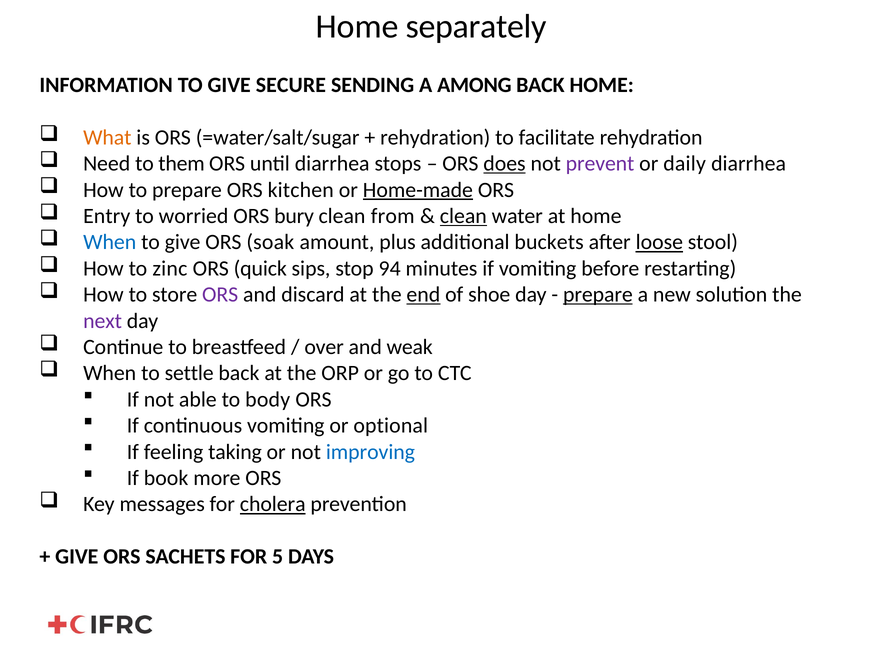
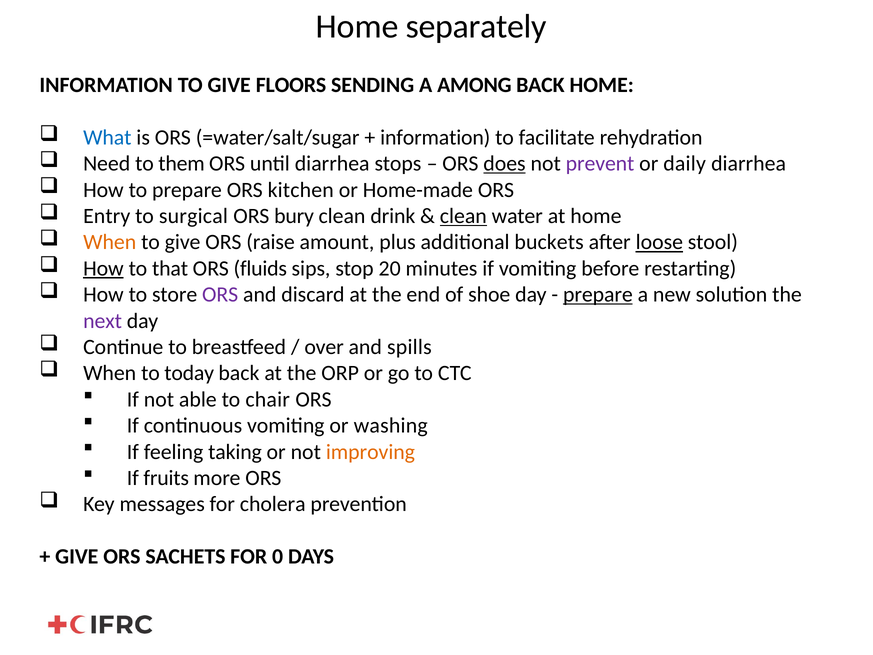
SECURE: SECURE -> FLOORS
What colour: orange -> blue
rehydration at (435, 137): rehydration -> information
Home-made underline: present -> none
worried: worried -> surgical
from: from -> drink
When at (110, 242) colour: blue -> orange
soak: soak -> raise
How at (103, 268) underline: none -> present
zinc: zinc -> that
quick: quick -> fluids
94: 94 -> 20
end underline: present -> none
weak: weak -> spills
settle: settle -> today
body: body -> chair
optional: optional -> washing
improving colour: blue -> orange
book: book -> fruits
cholera underline: present -> none
5: 5 -> 0
